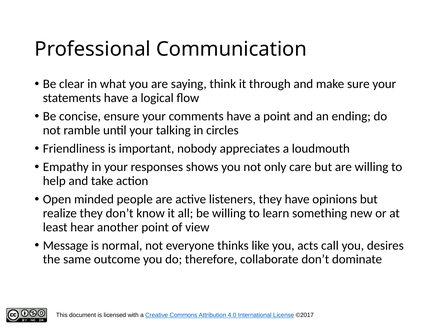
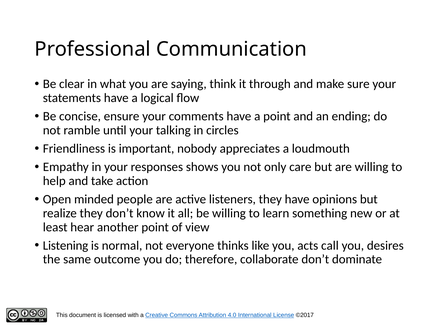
Message: Message -> Listening
